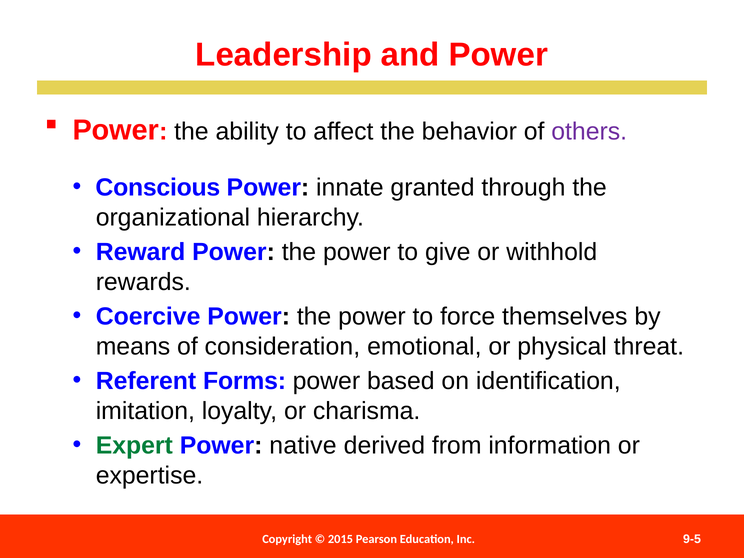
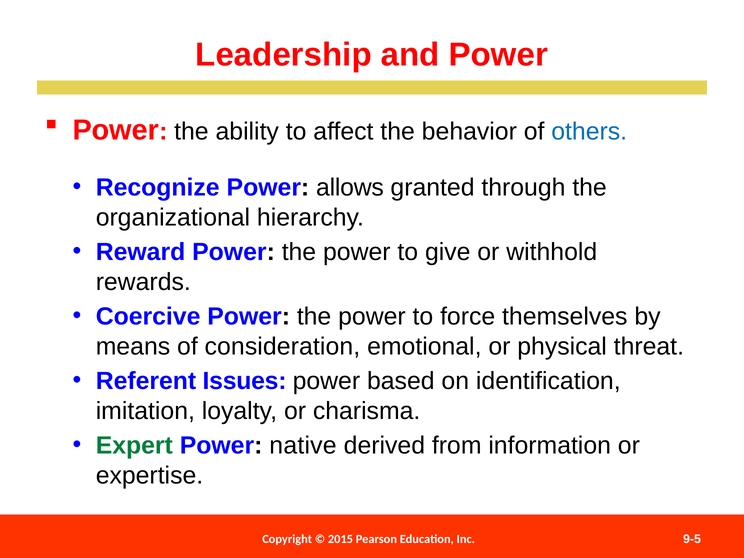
others colour: purple -> blue
Conscious: Conscious -> Recognize
innate: innate -> allows
Forms: Forms -> Issues
